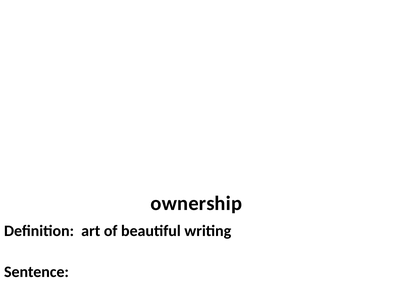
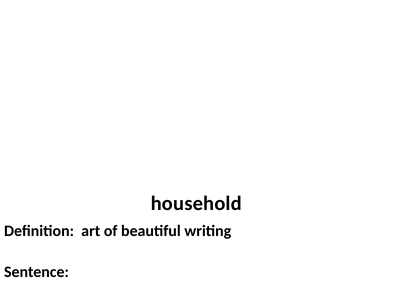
ownership: ownership -> household
